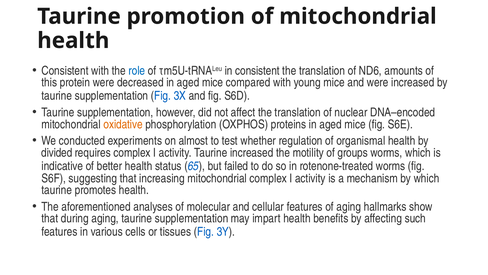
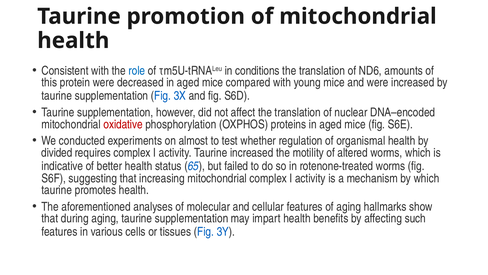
in consistent: consistent -> conditions
oxidative colour: orange -> red
groups: groups -> altered
